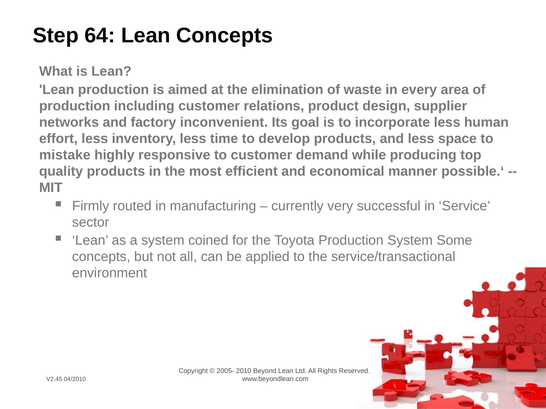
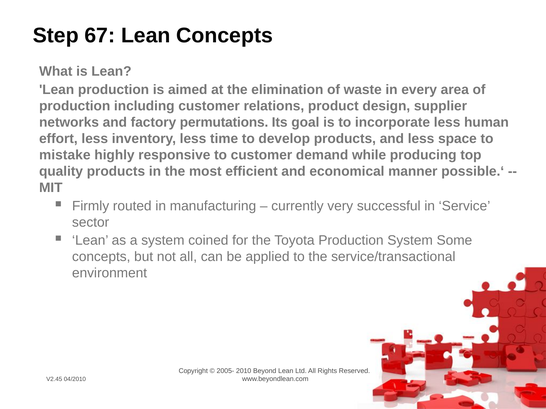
64: 64 -> 67
inconvenient: inconvenient -> permutations
